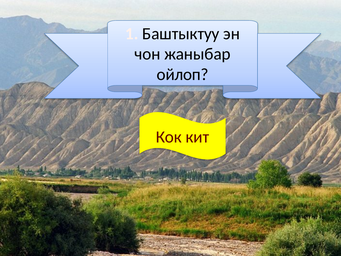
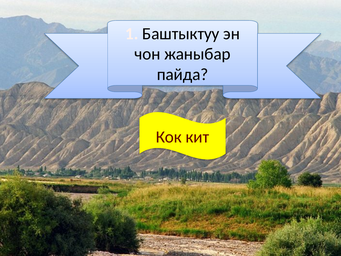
ойлоп: ойлоп -> пайда
